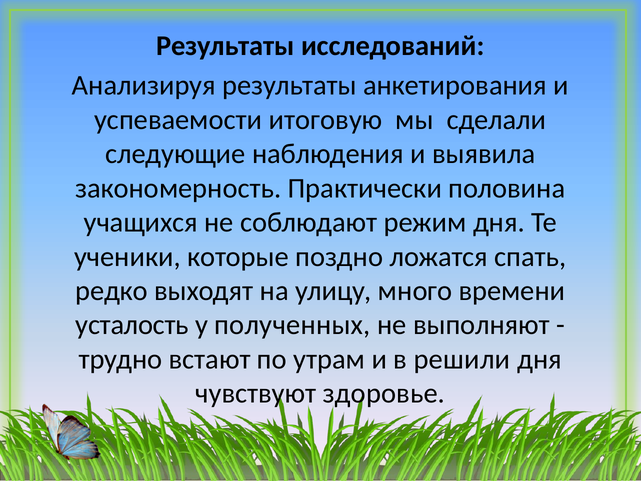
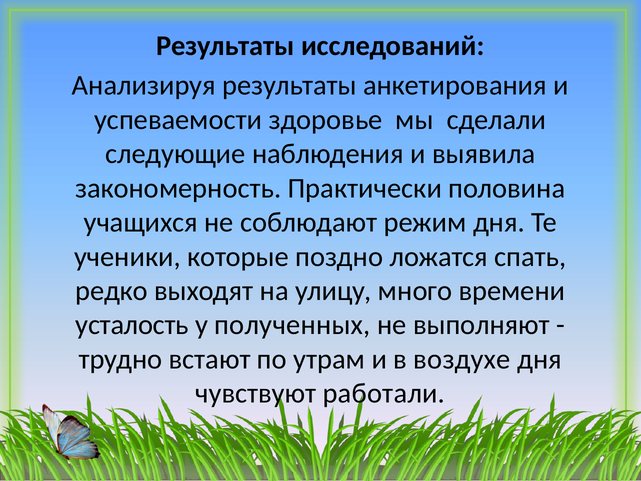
итоговую: итоговую -> здоровье
решили: решили -> воздухе
здоровье: здоровье -> работали
